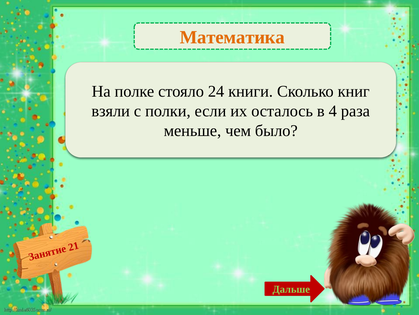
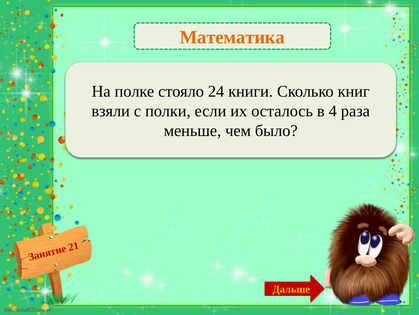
Дальше colour: light green -> yellow
